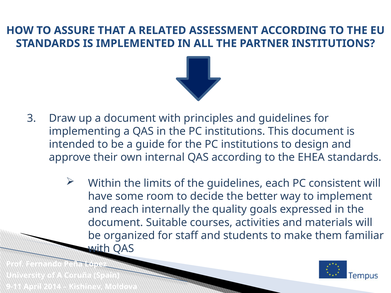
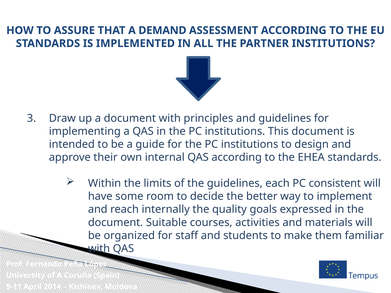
RELATED: RELATED -> DEMAND
